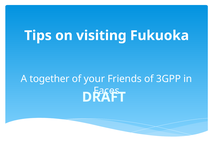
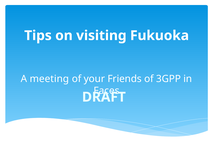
together: together -> meeting
